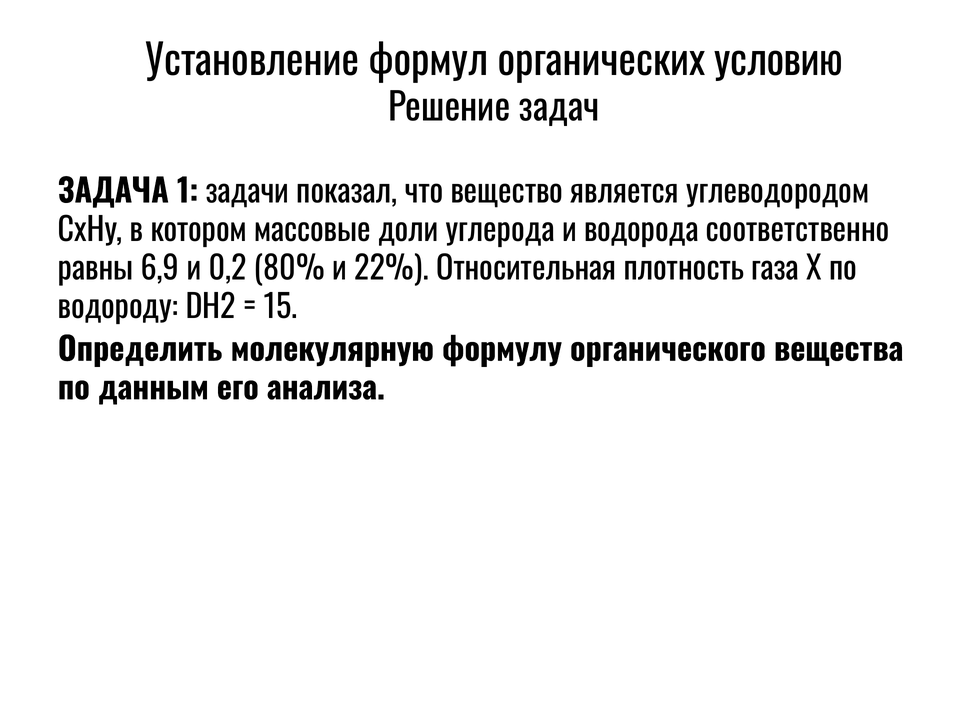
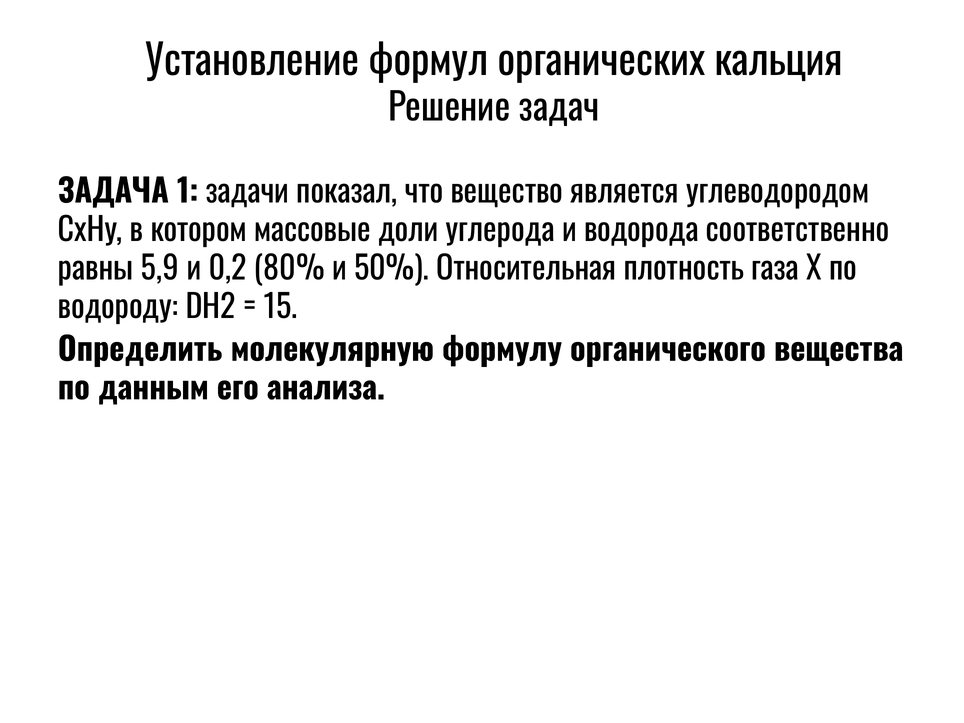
условию: условию -> кальция
6,9: 6,9 -> 5,9
22%: 22% -> 50%
